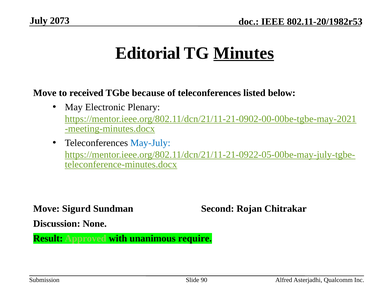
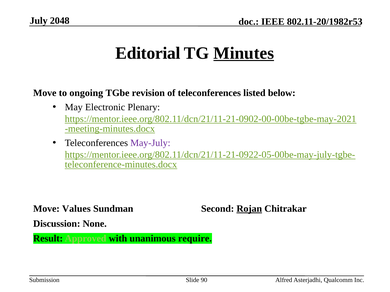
2073: 2073 -> 2048
received: received -> ongoing
because: because -> revision
May-July colour: blue -> purple
Sigurd: Sigurd -> Values
Rojan underline: none -> present
